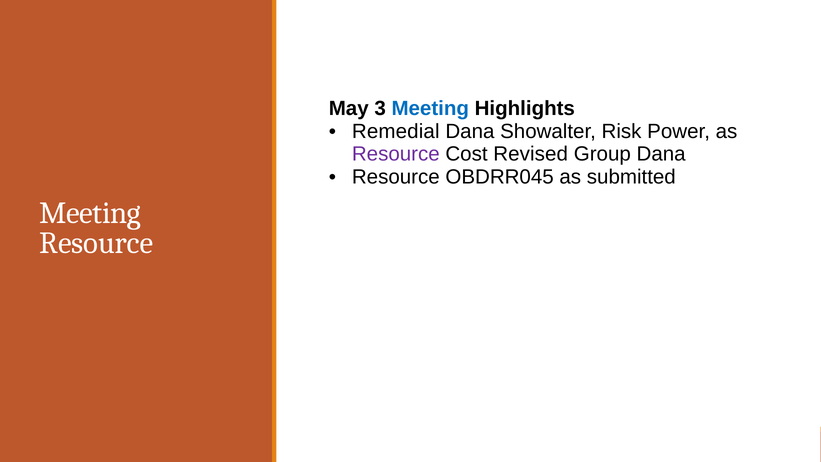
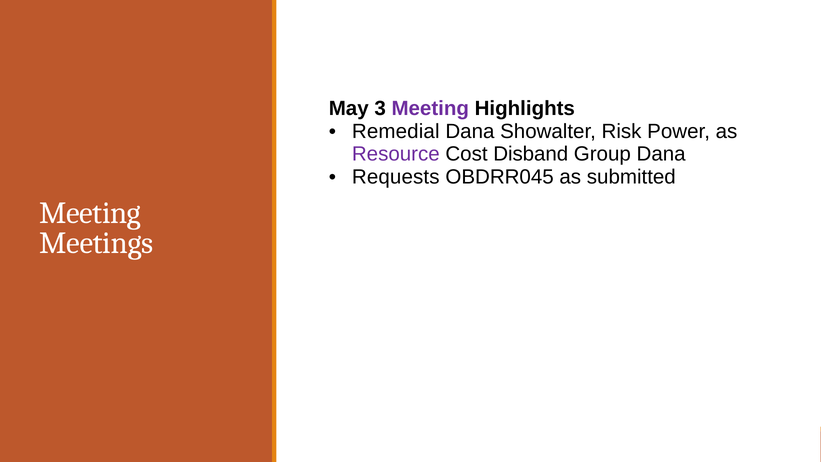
Meeting at (430, 108) colour: blue -> purple
Revised: Revised -> Disband
Resource at (396, 177): Resource -> Requests
Resource at (96, 243): Resource -> Meetings
